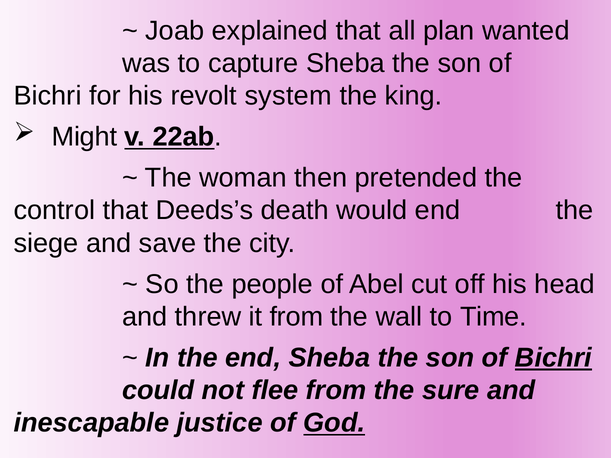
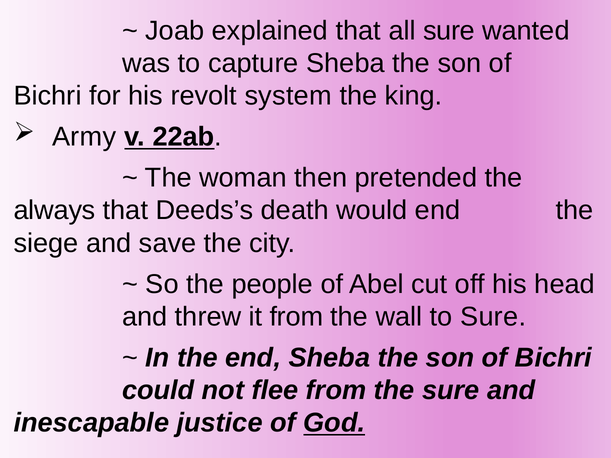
all plan: plan -> sure
Might: Might -> Army
control: control -> always
to Time: Time -> Sure
Bichri at (553, 358) underline: present -> none
